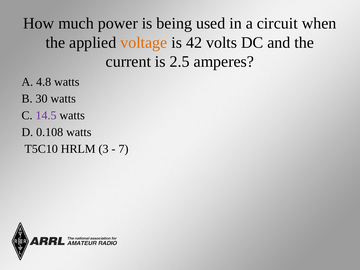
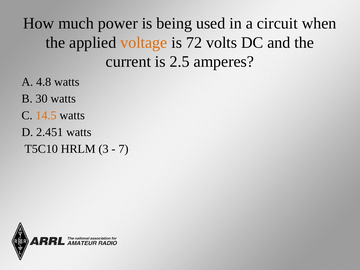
42: 42 -> 72
14.5 colour: purple -> orange
0.108: 0.108 -> 2.451
